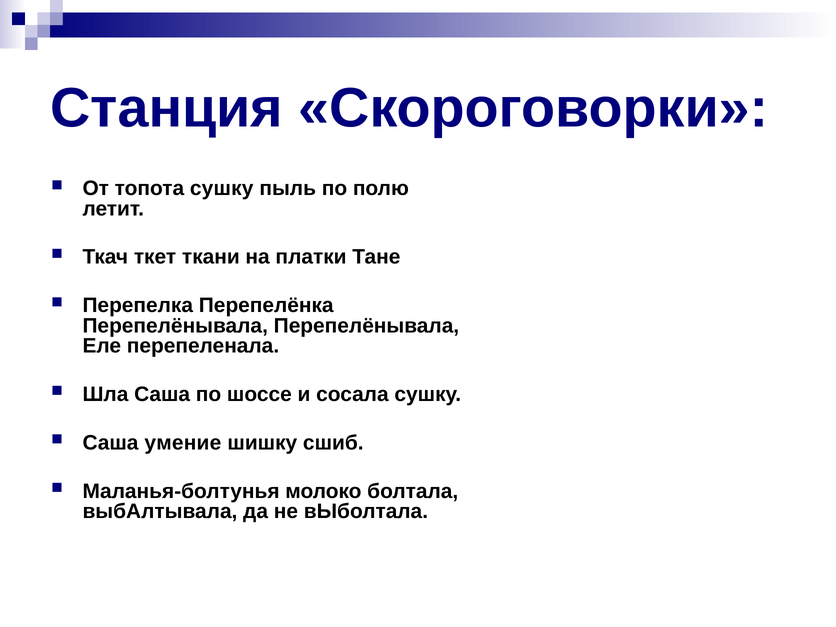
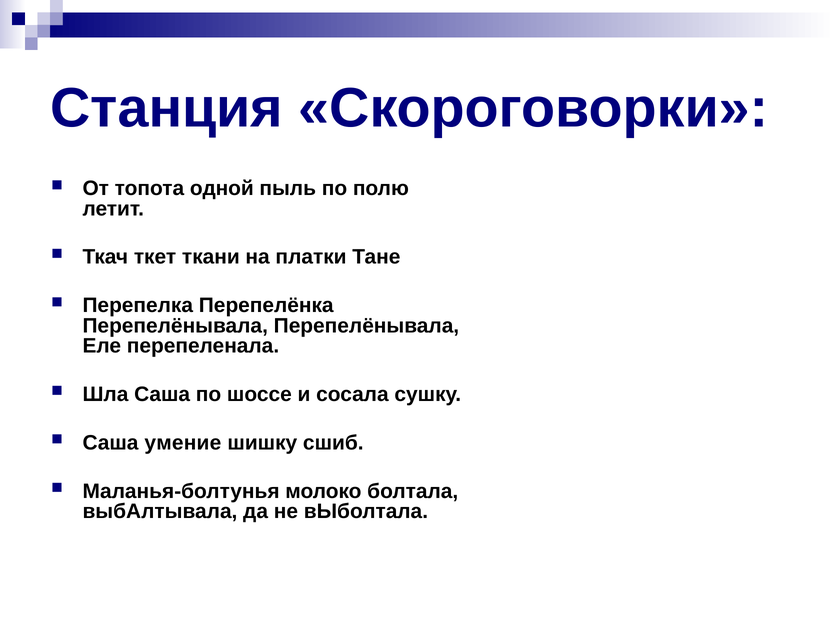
топота сушку: сушку -> одной
